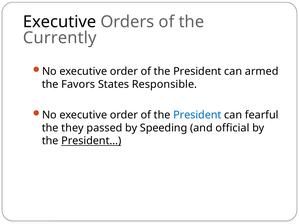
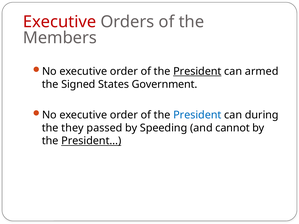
Executive at (60, 22) colour: black -> red
Currently: Currently -> Members
President at (197, 71) underline: none -> present
Favors: Favors -> Signed
Responsible: Responsible -> Government
fearful: fearful -> during
official: official -> cannot
